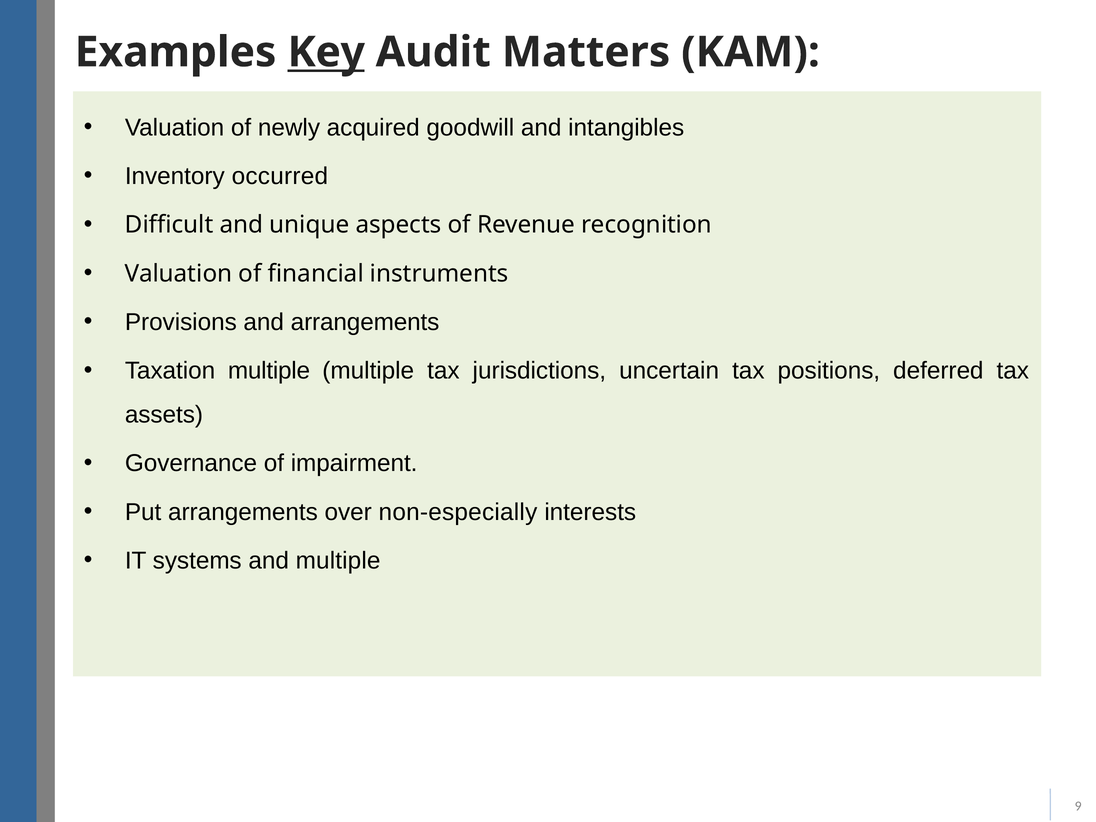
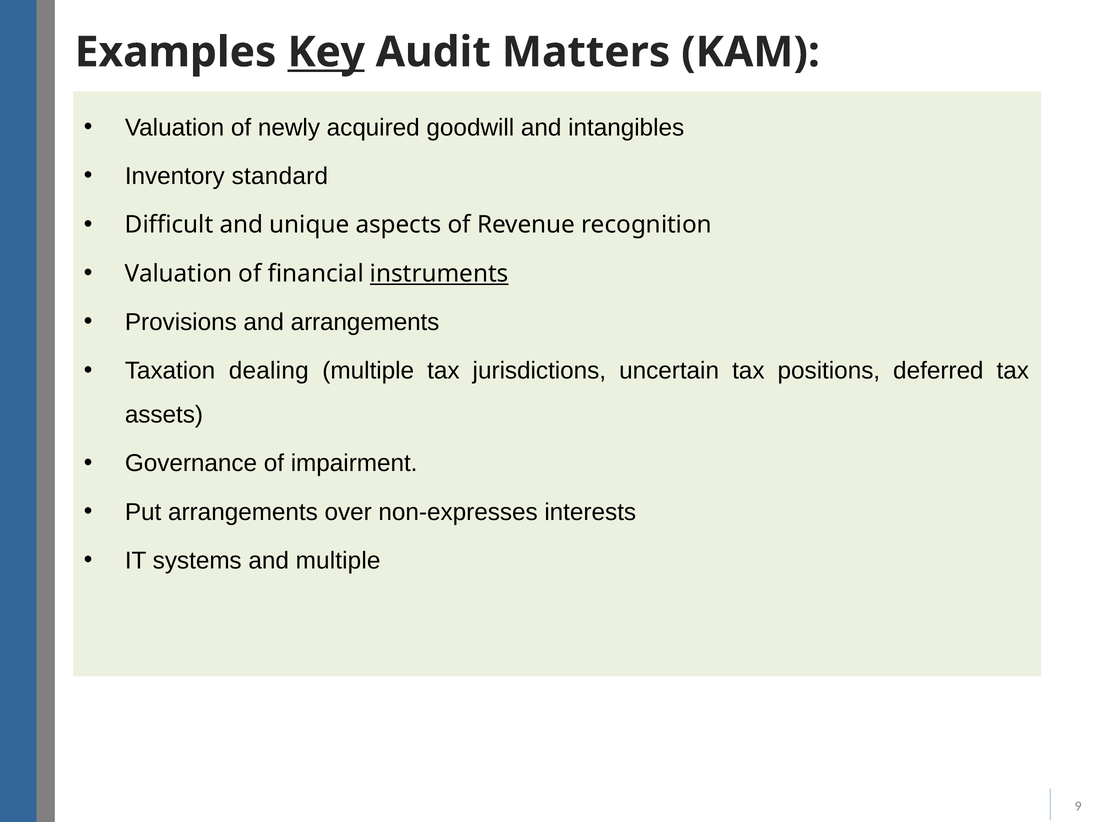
occurred: occurred -> standard
instruments underline: none -> present
Taxation multiple: multiple -> dealing
non-especially: non-especially -> non-expresses
